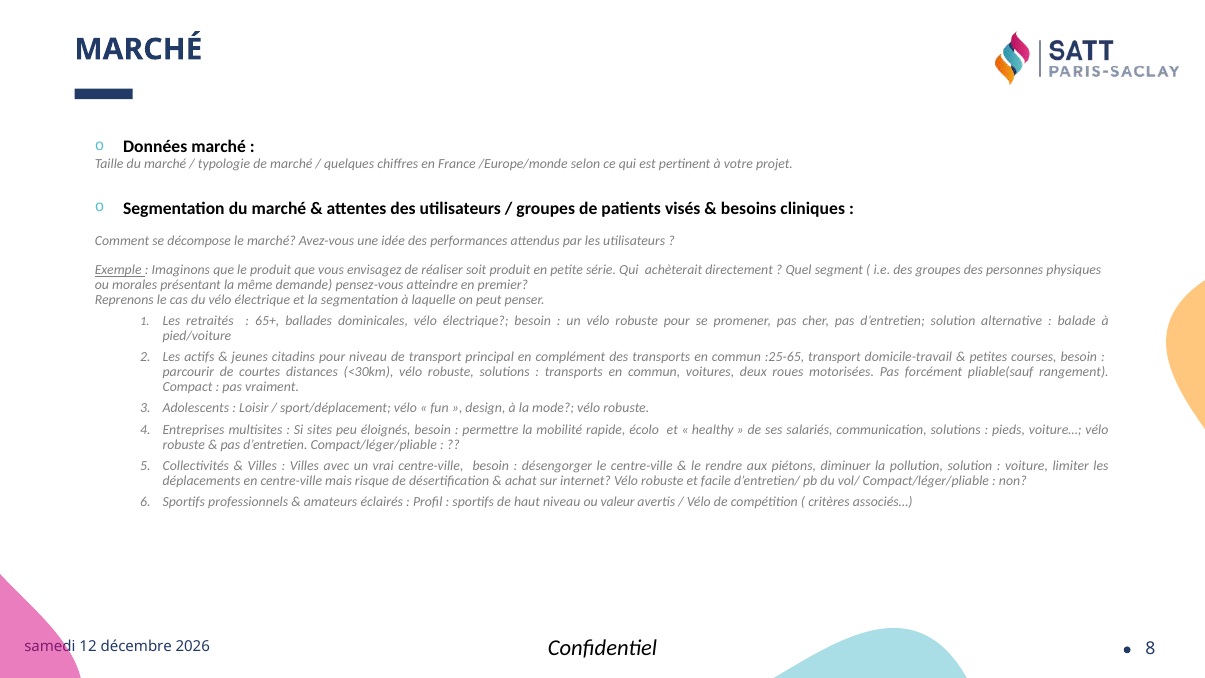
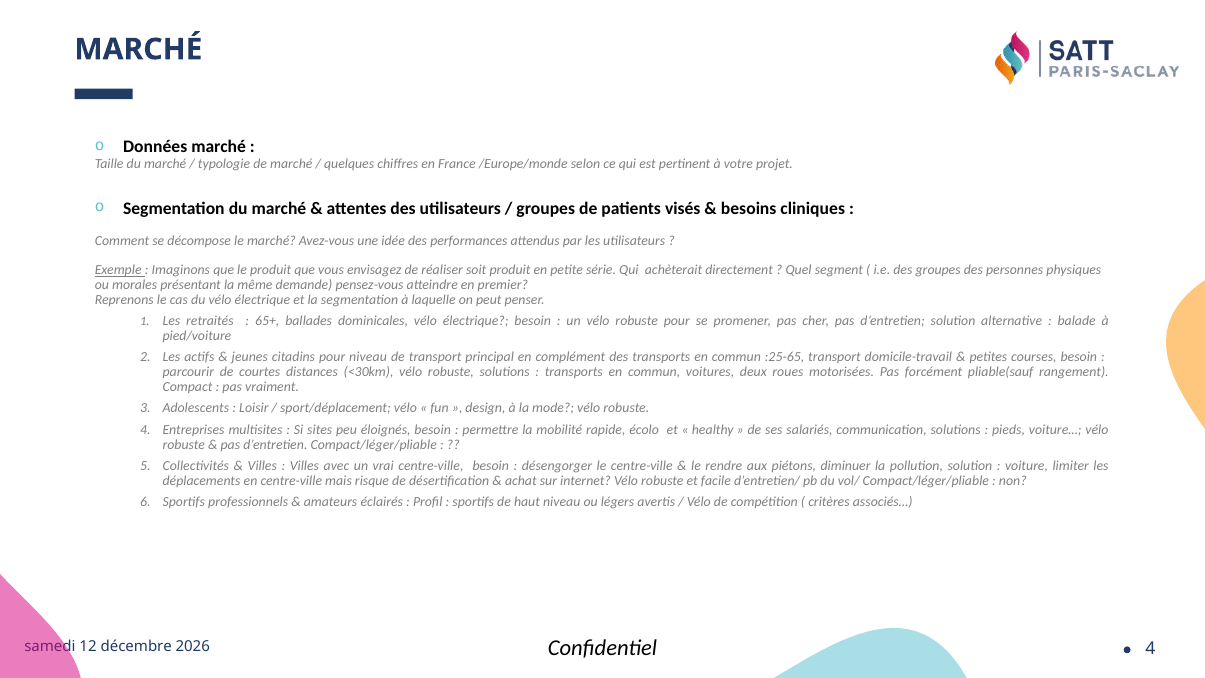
valeur: valeur -> légers
8 at (1150, 649): 8 -> 4
